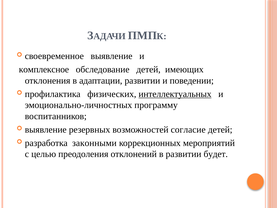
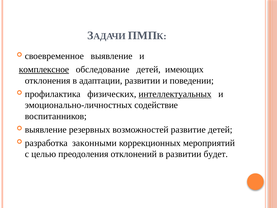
комплексное underline: none -> present
программу: программу -> содействие
согласие: согласие -> развитие
